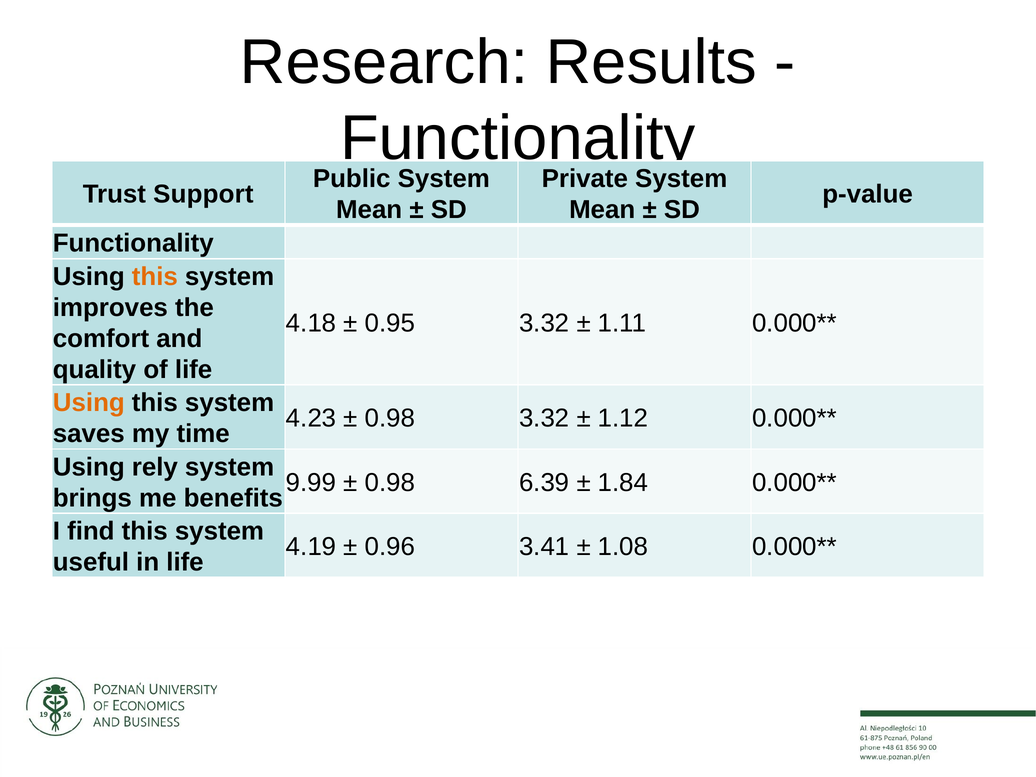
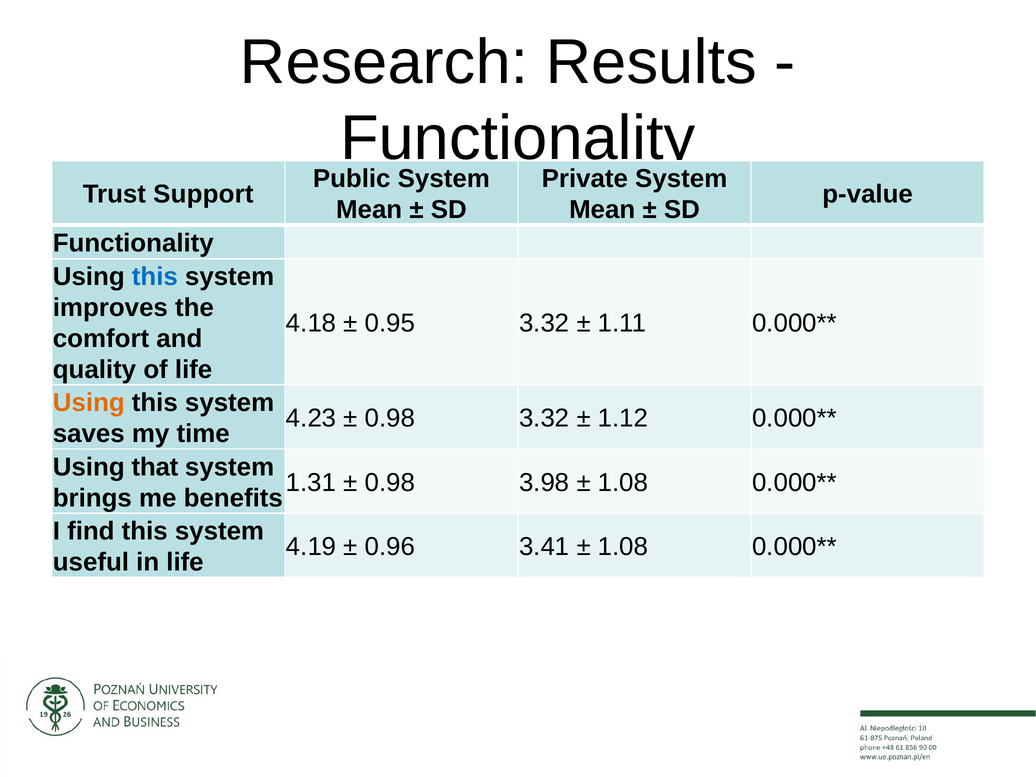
this at (155, 277) colour: orange -> blue
rely: rely -> that
9.99: 9.99 -> 1.31
6.39: 6.39 -> 3.98
1.84 at (623, 482): 1.84 -> 1.08
